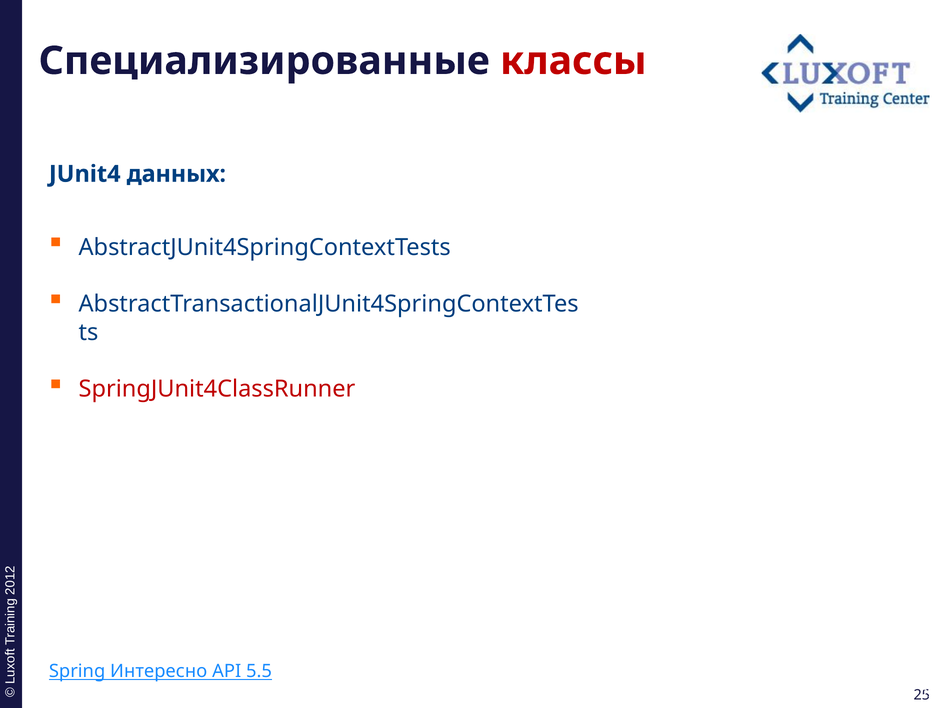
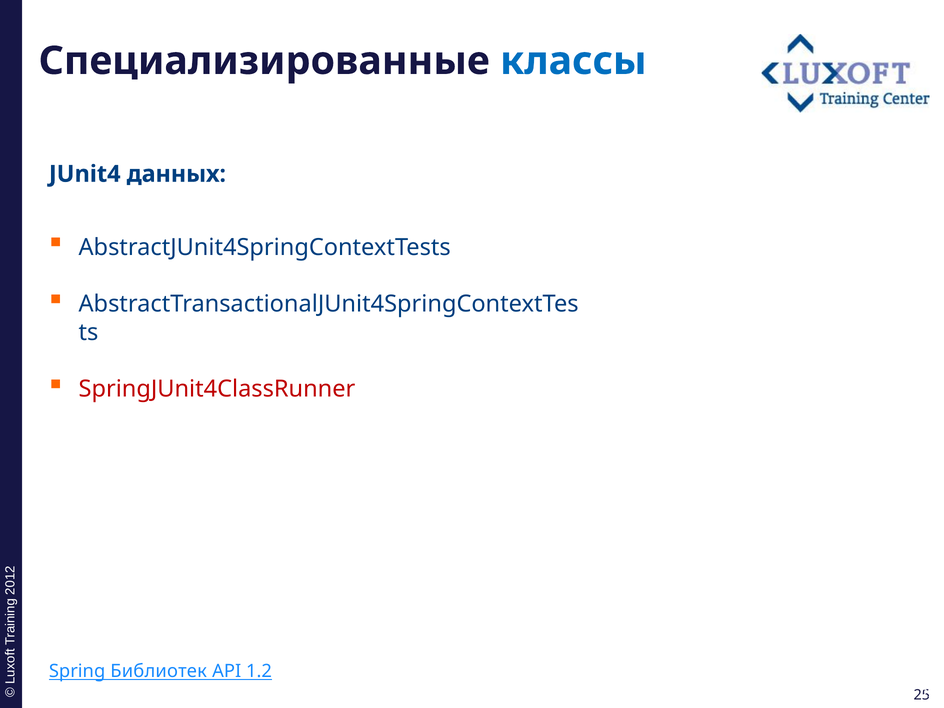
классы colour: red -> blue
Интересно: Интересно -> Библиотек
5.5: 5.5 -> 1.2
